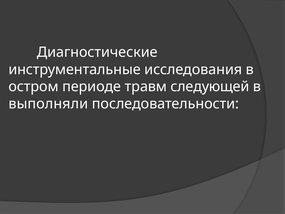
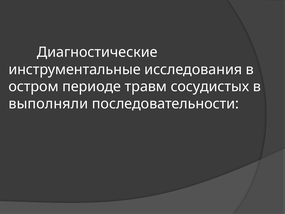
следующей: следующей -> сосудистых
